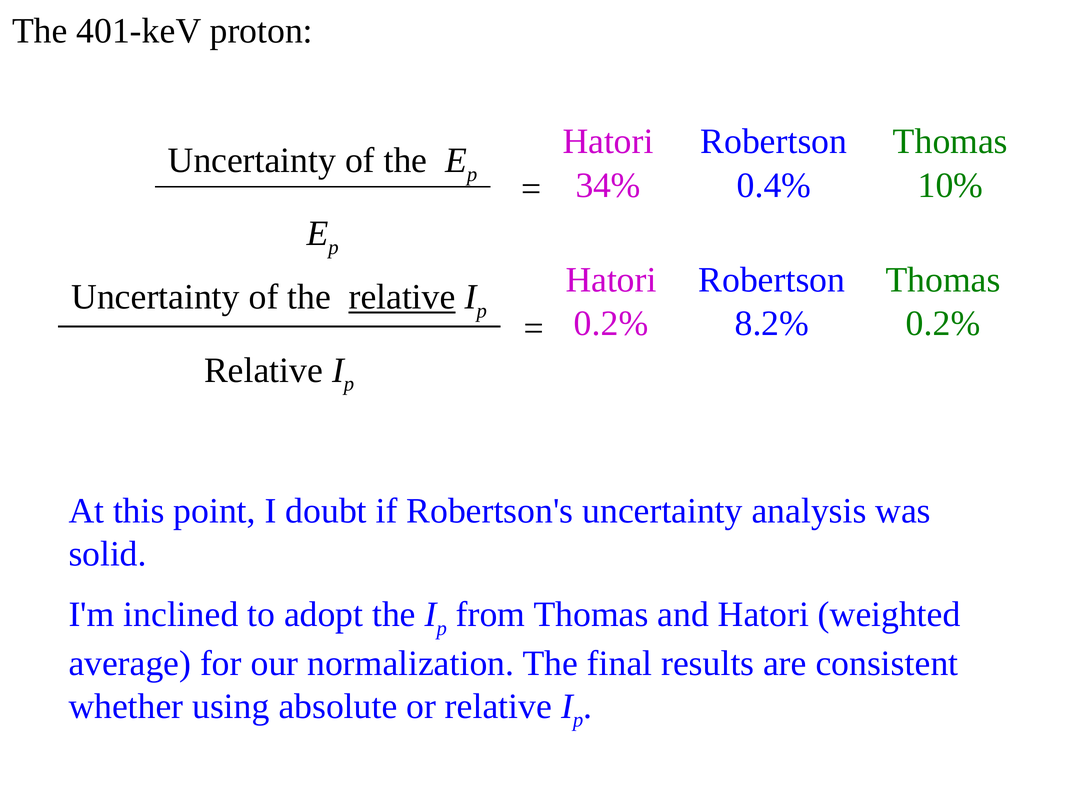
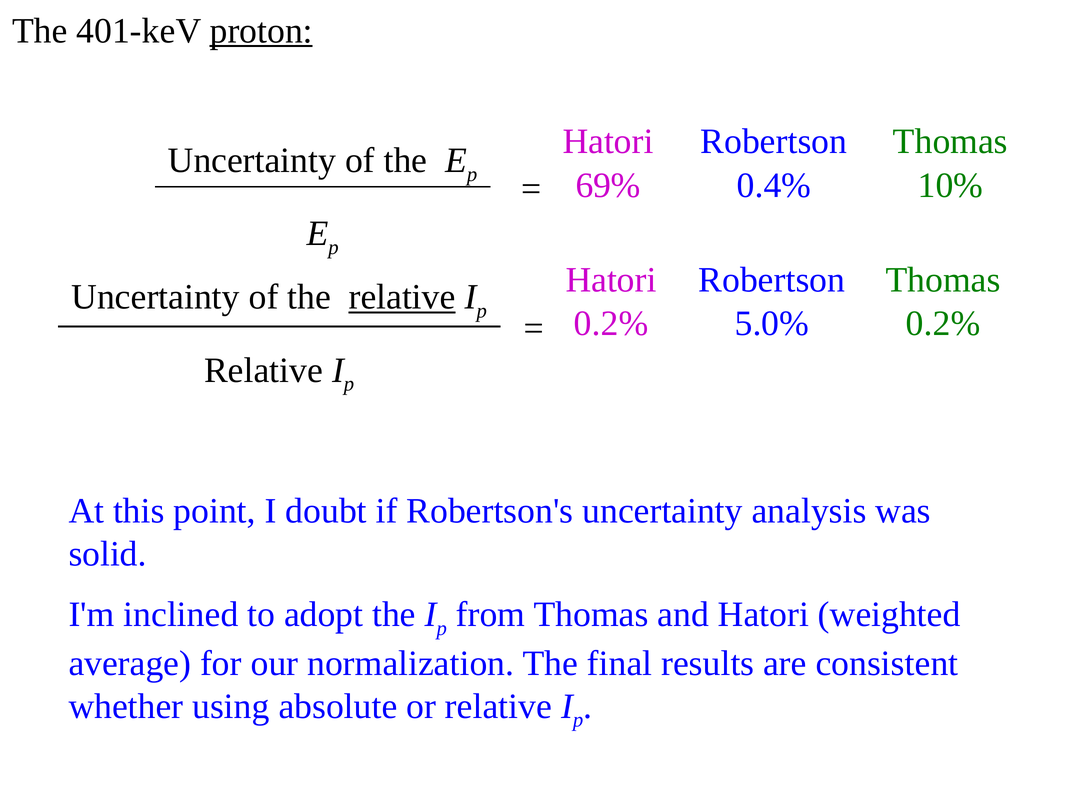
proton underline: none -> present
34%: 34% -> 69%
8.2%: 8.2% -> 5.0%
